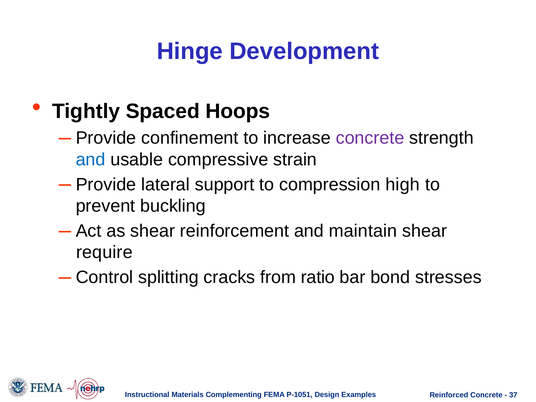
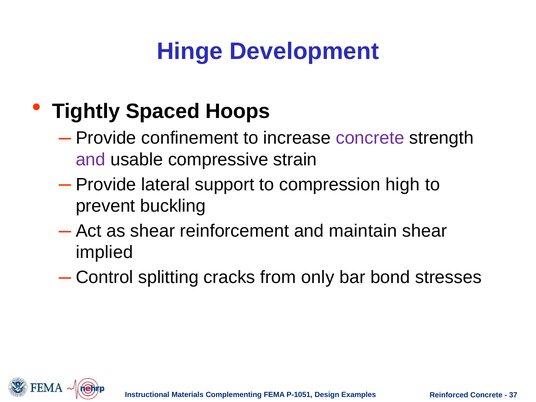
and at (91, 159) colour: blue -> purple
require: require -> implied
ratio: ratio -> only
